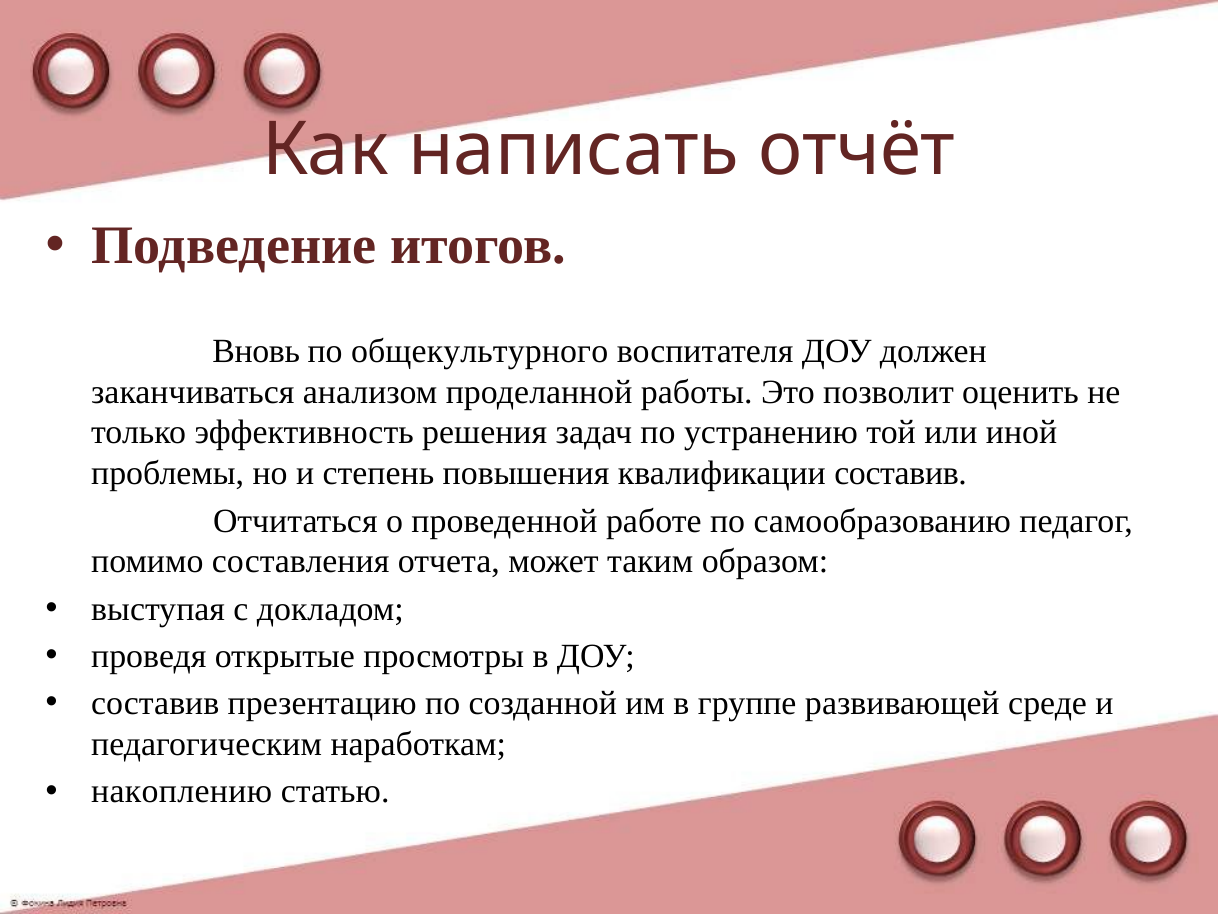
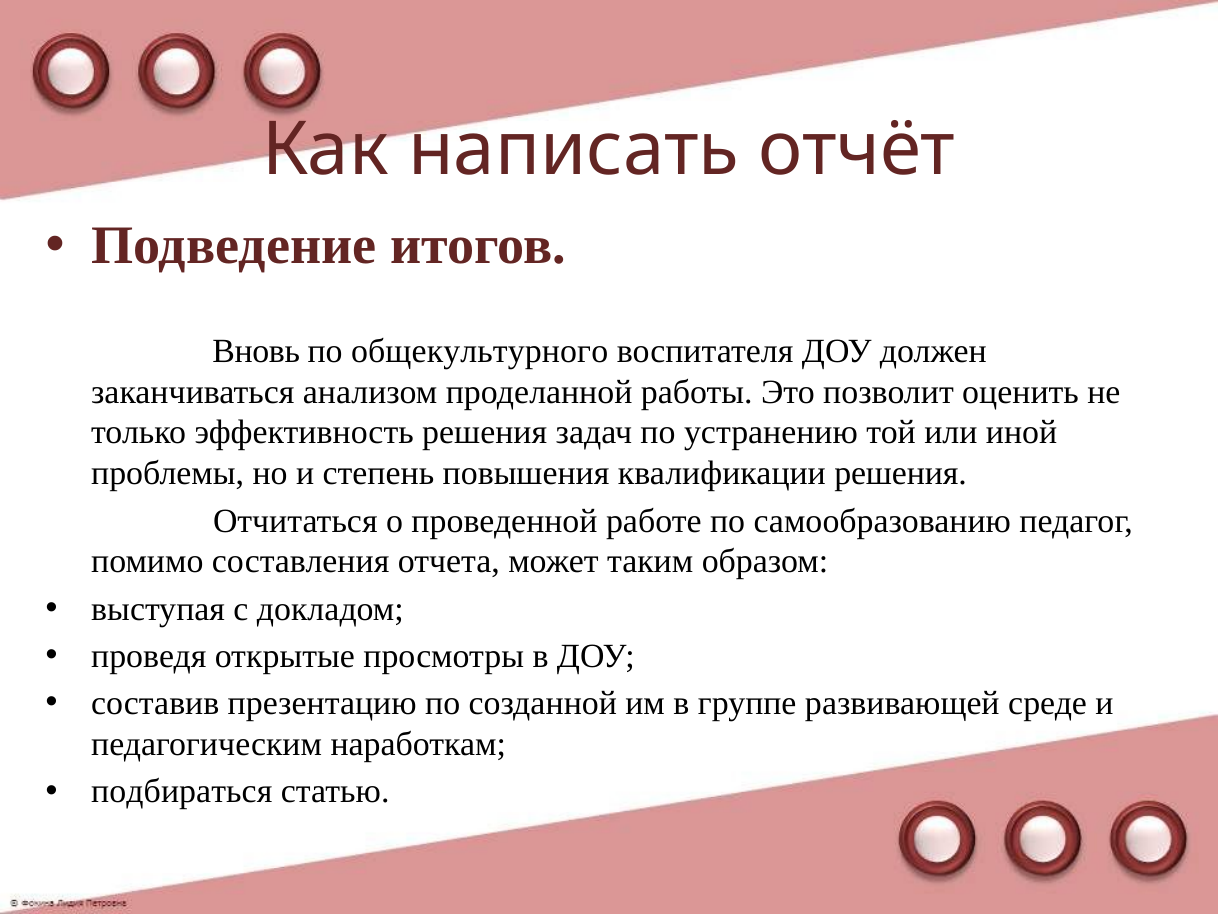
квалификации составив: составив -> решения
накоплению: накоплению -> подбираться
